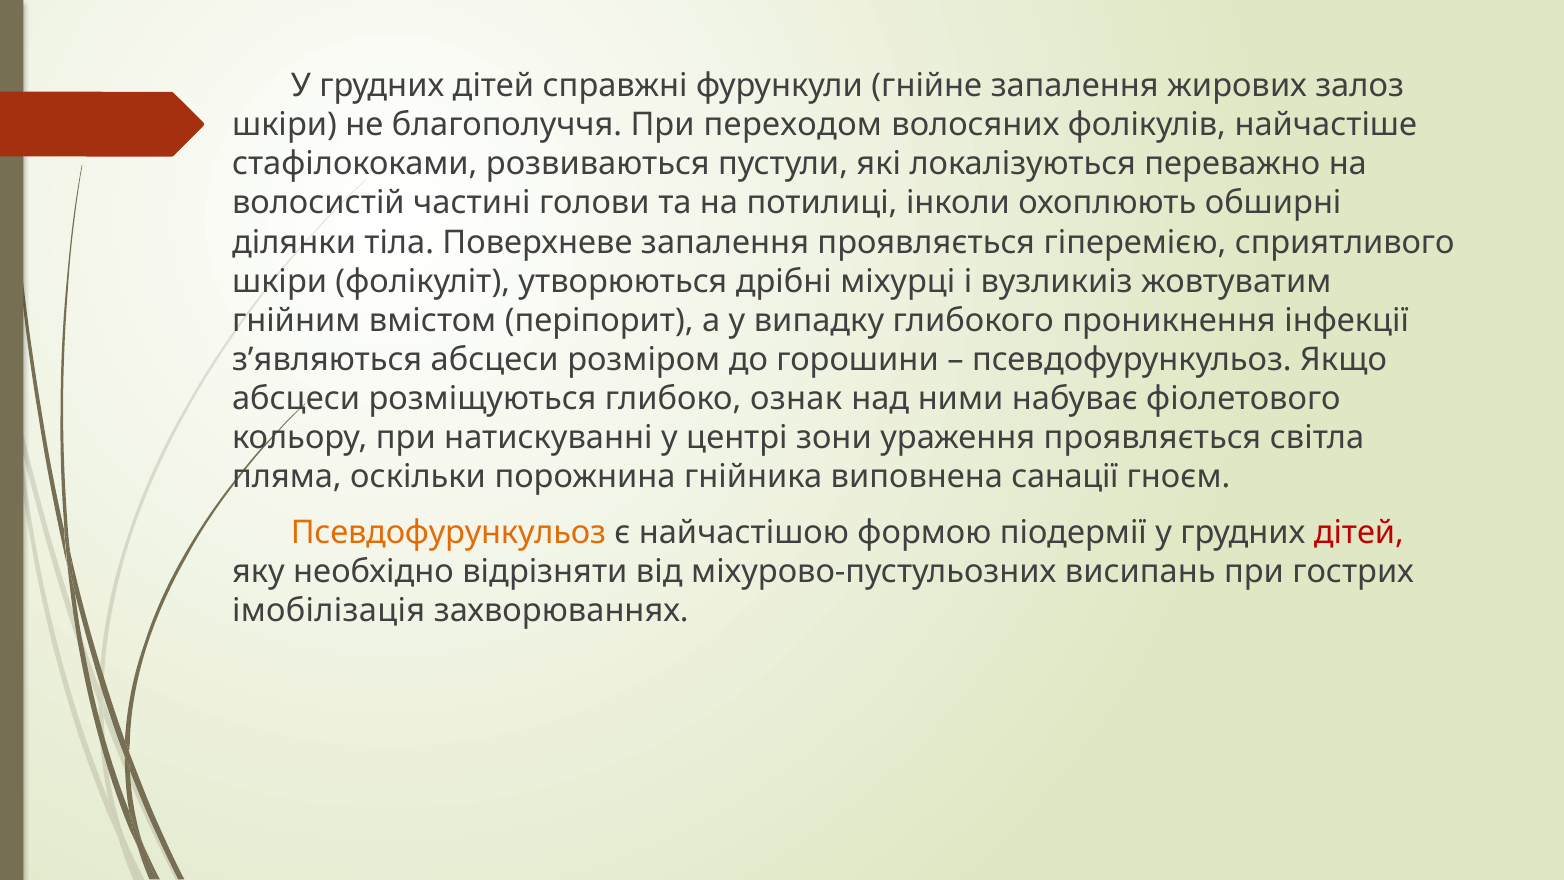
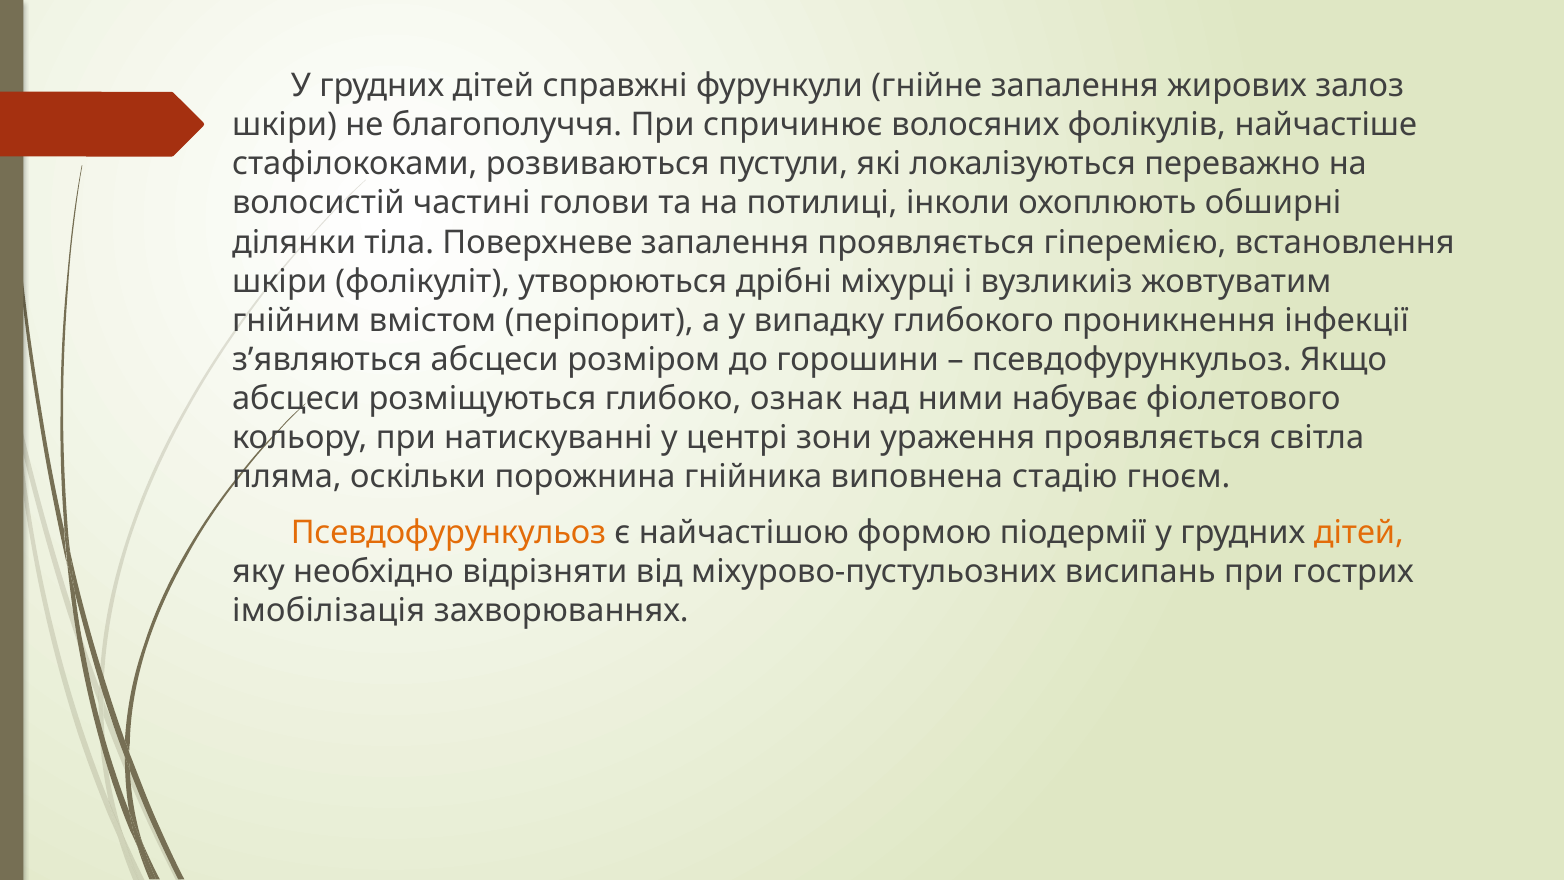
переходом: переходом -> спричинює
сприятливого: сприятливого -> встановлення
санації: санації -> стадію
дітей at (1359, 532) colour: red -> orange
